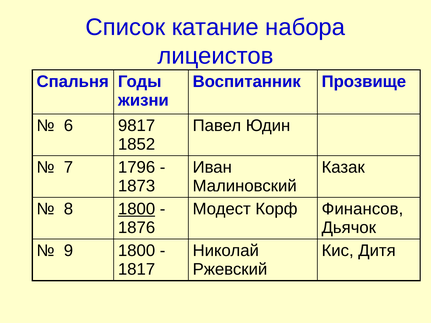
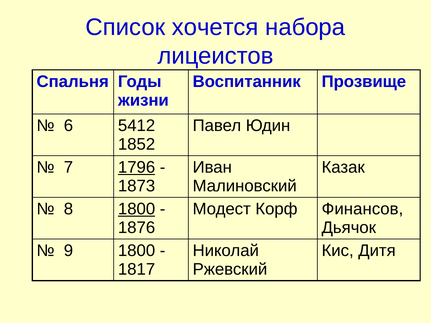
катание: катание -> хочется
9817: 9817 -> 5412
1796 underline: none -> present
